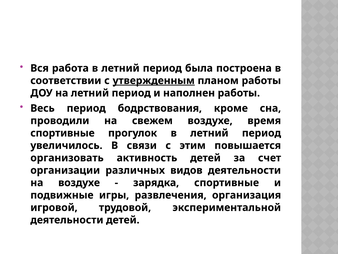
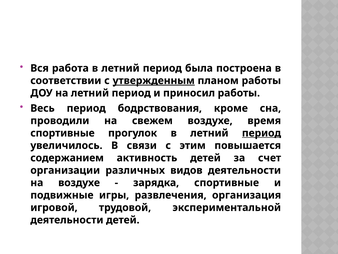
наполнен: наполнен -> приносил
период at (261, 133) underline: none -> present
организовать: организовать -> содержанием
